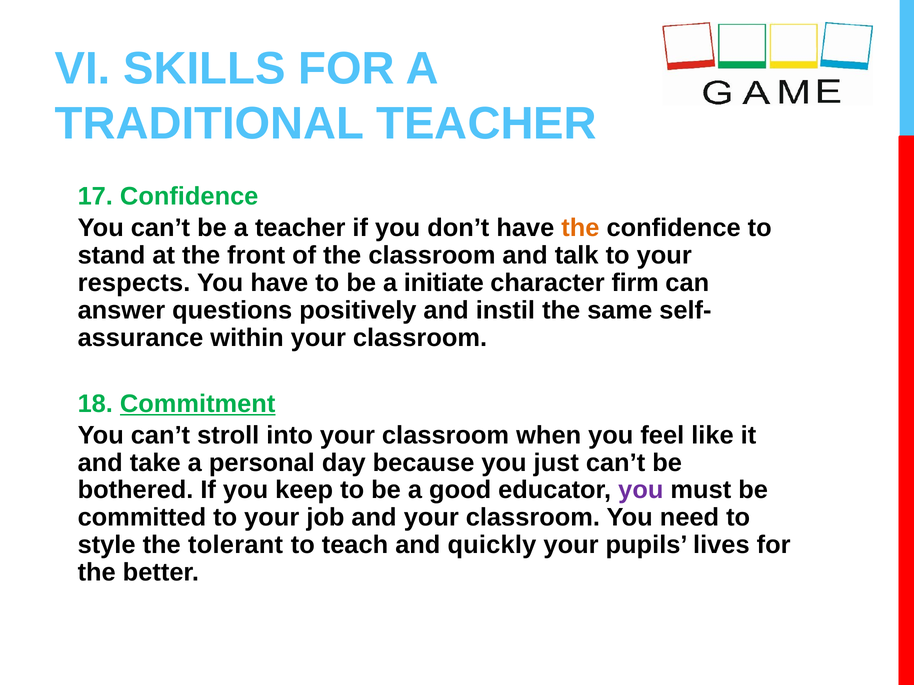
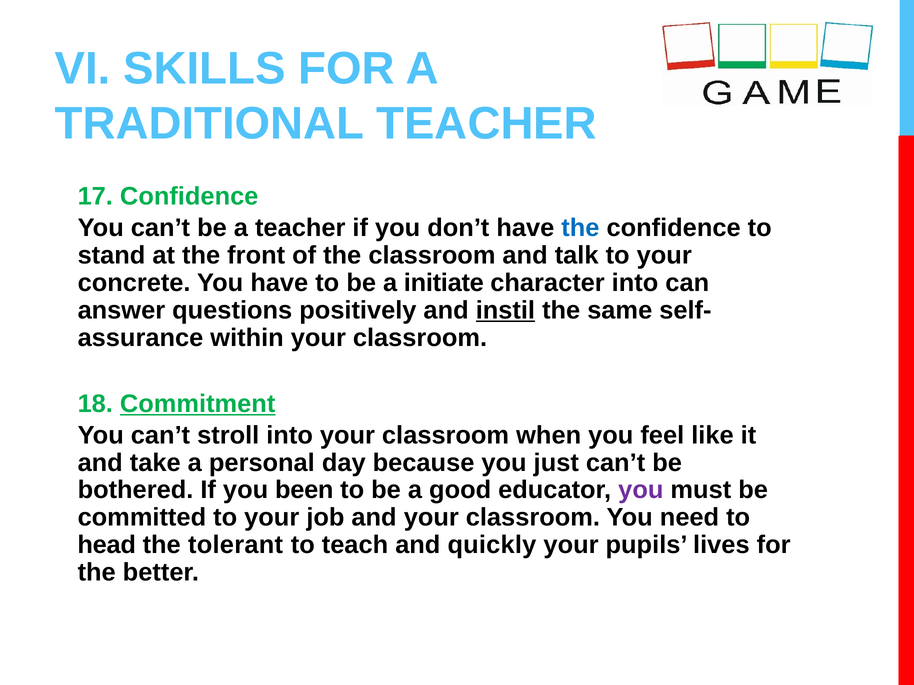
the at (580, 228) colour: orange -> blue
respects: respects -> concrete
character firm: firm -> into
instil underline: none -> present
keep: keep -> been
style: style -> head
